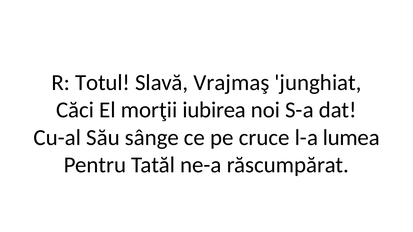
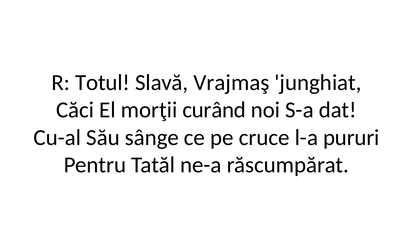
iubirea: iubirea -> curând
lumea: lumea -> pururi
